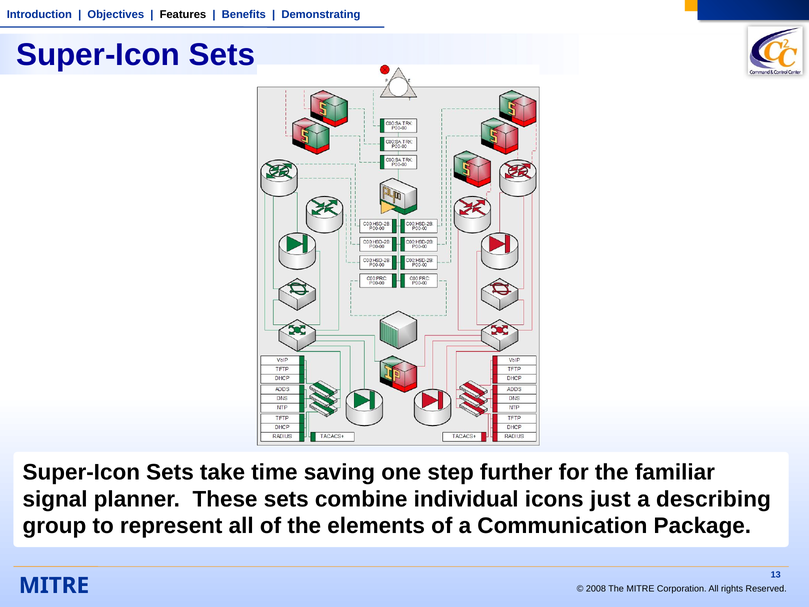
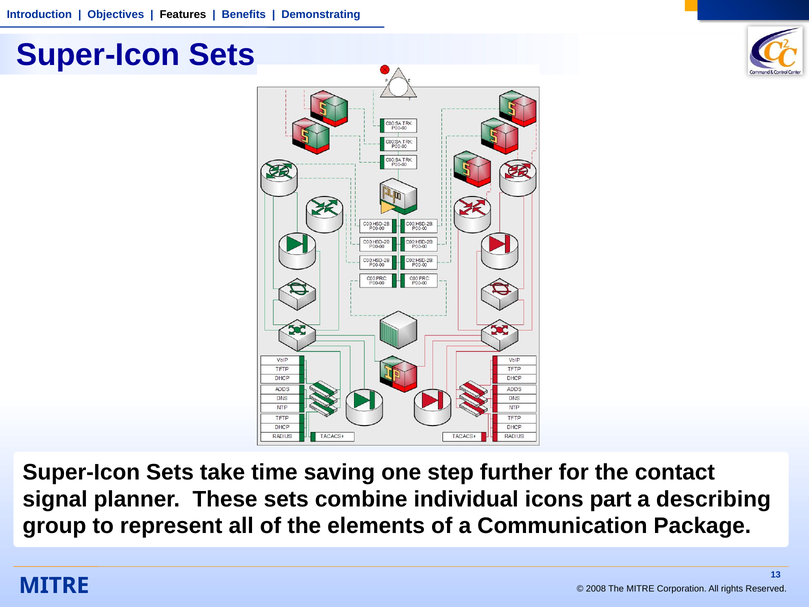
familiar: familiar -> contact
just: just -> part
